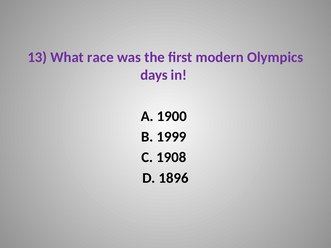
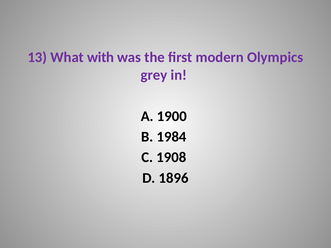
race: race -> with
days: days -> grey
1999: 1999 -> 1984
